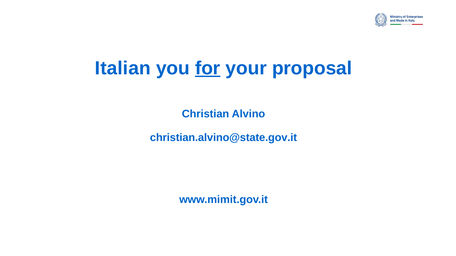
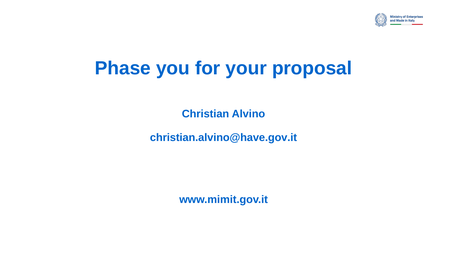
Italian: Italian -> Phase
for underline: present -> none
christian.alvino@state.gov.it: christian.alvino@state.gov.it -> christian.alvino@have.gov.it
